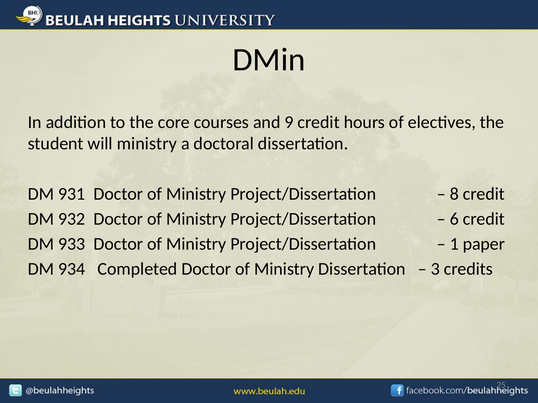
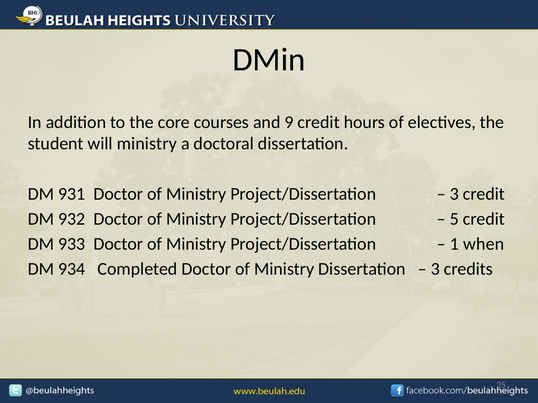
8 at (454, 194): 8 -> 3
6: 6 -> 5
paper: paper -> when
